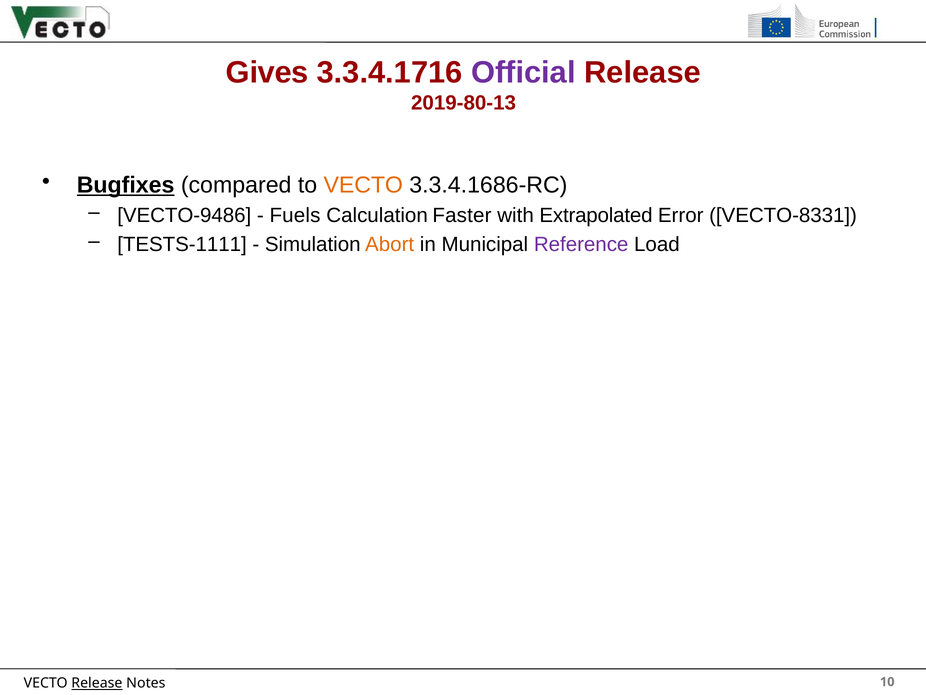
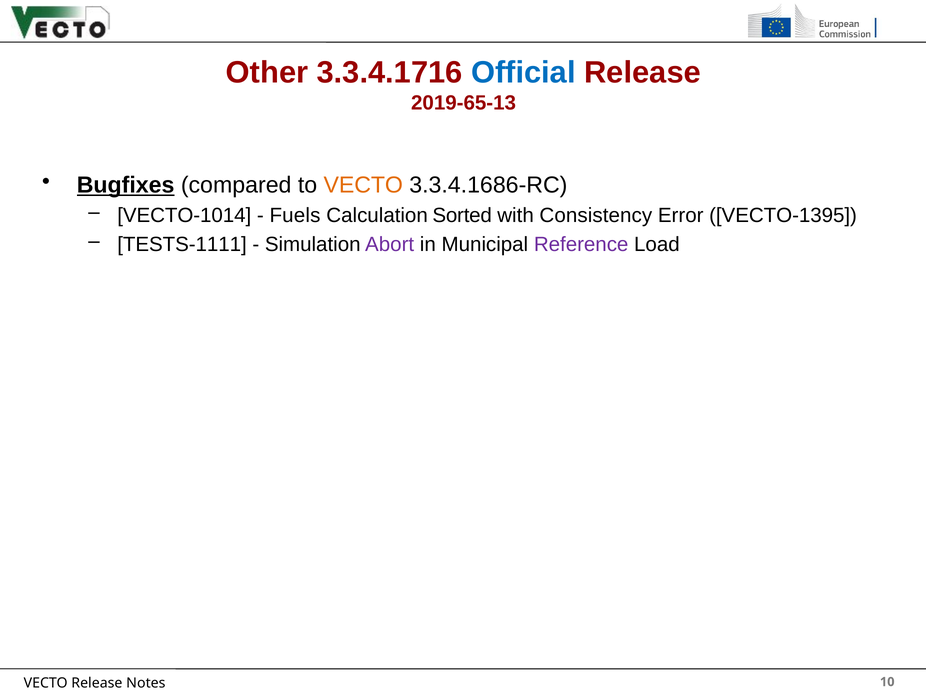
Gives: Gives -> Other
Official colour: purple -> blue
2019-80-13: 2019-80-13 -> 2019-65-13
VECTO-9486: VECTO-9486 -> VECTO-1014
Faster: Faster -> Sorted
Extrapolated: Extrapolated -> Consistency
VECTO-8331: VECTO-8331 -> VECTO-1395
Abort colour: orange -> purple
Release at (97, 683) underline: present -> none
